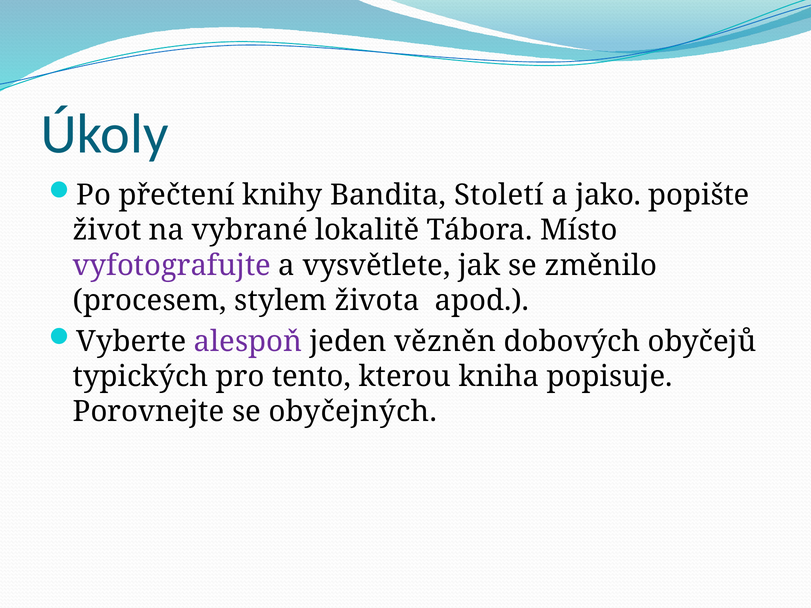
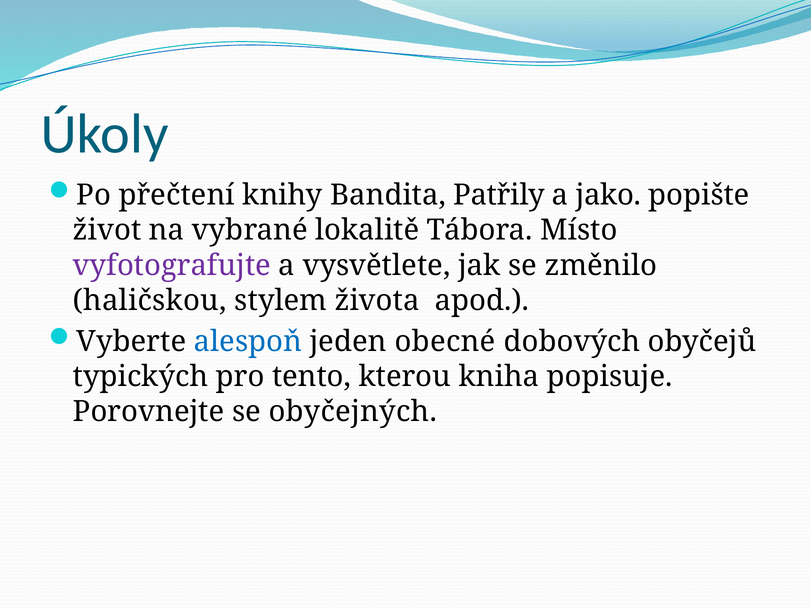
Století: Století -> Patřily
procesem: procesem -> haličskou
alespoň colour: purple -> blue
vězněn: vězněn -> obecné
